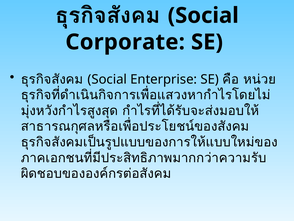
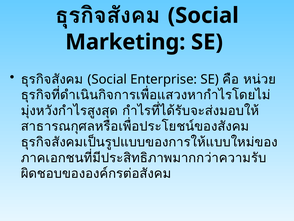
Corporate: Corporate -> Marketing
